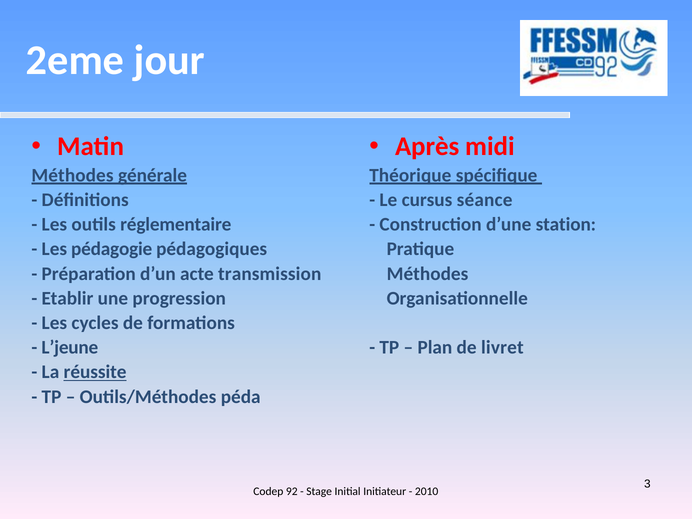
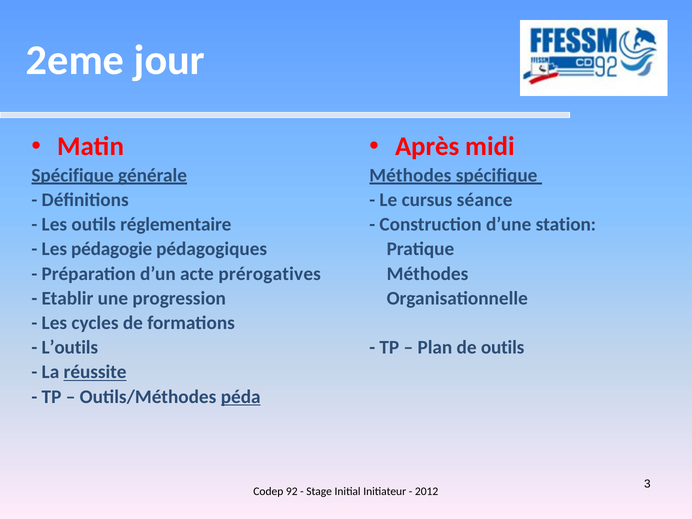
Méthodes at (72, 175): Méthodes -> Spécifique
Théorique at (410, 175): Théorique -> Méthodes
transmission: transmission -> prérogatives
L’jeune: L’jeune -> L’outils
de livret: livret -> outils
péda underline: none -> present
2010: 2010 -> 2012
